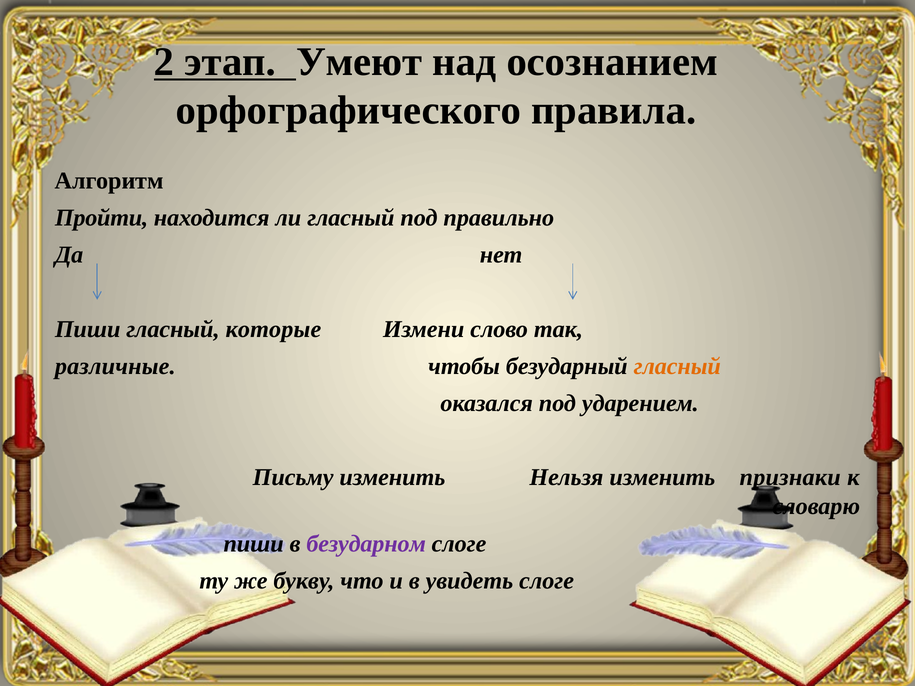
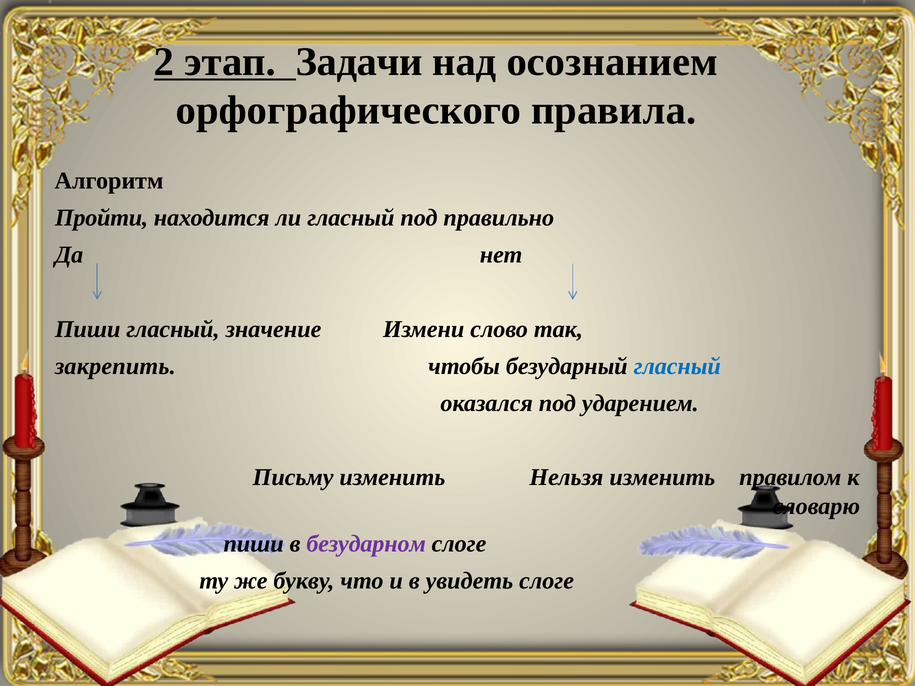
Умеют: Умеют -> Задачи
которые: которые -> значение
различные: различные -> закрепить
гласный at (677, 366) colour: orange -> blue
признаки: признаки -> правилом
